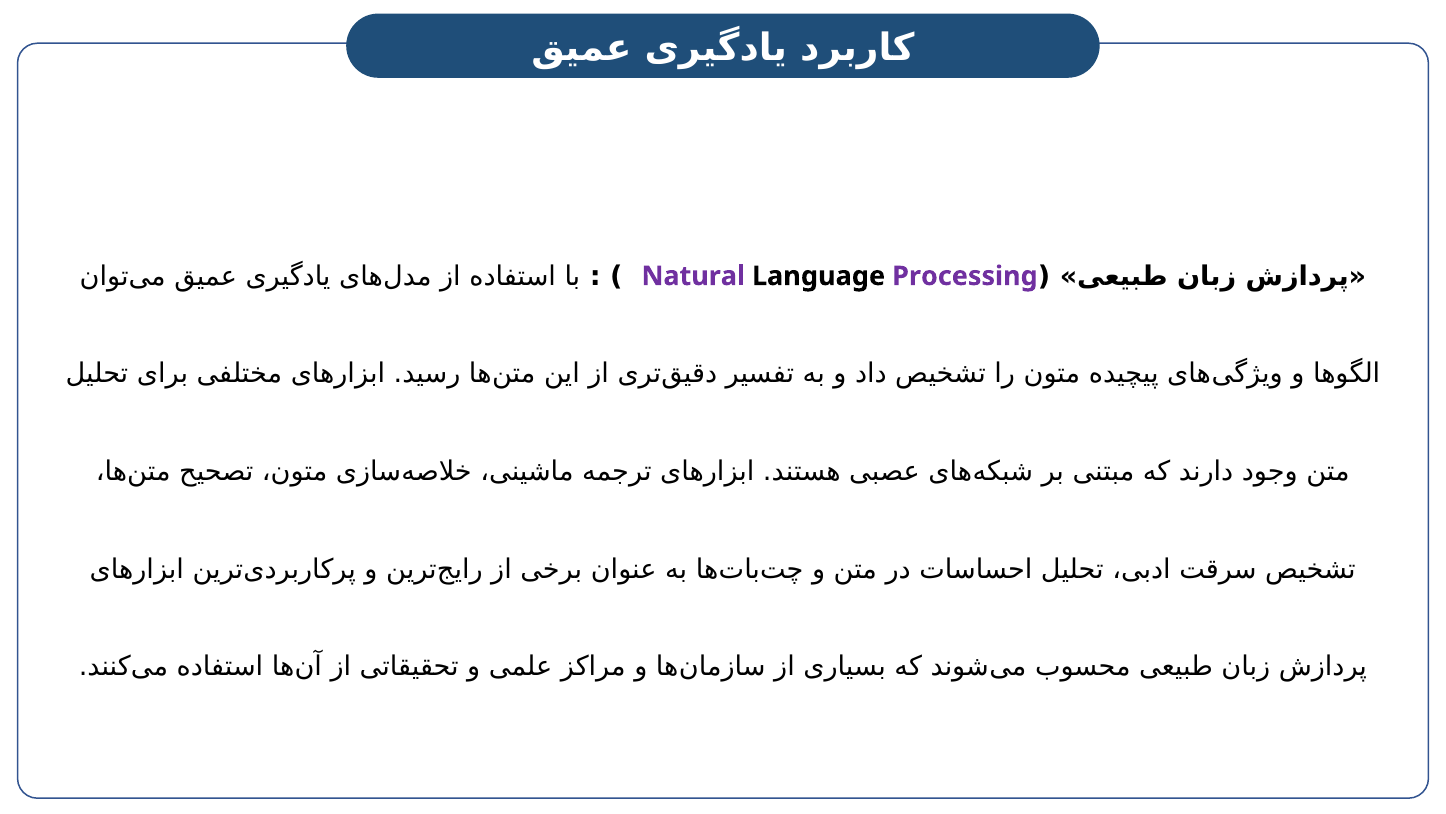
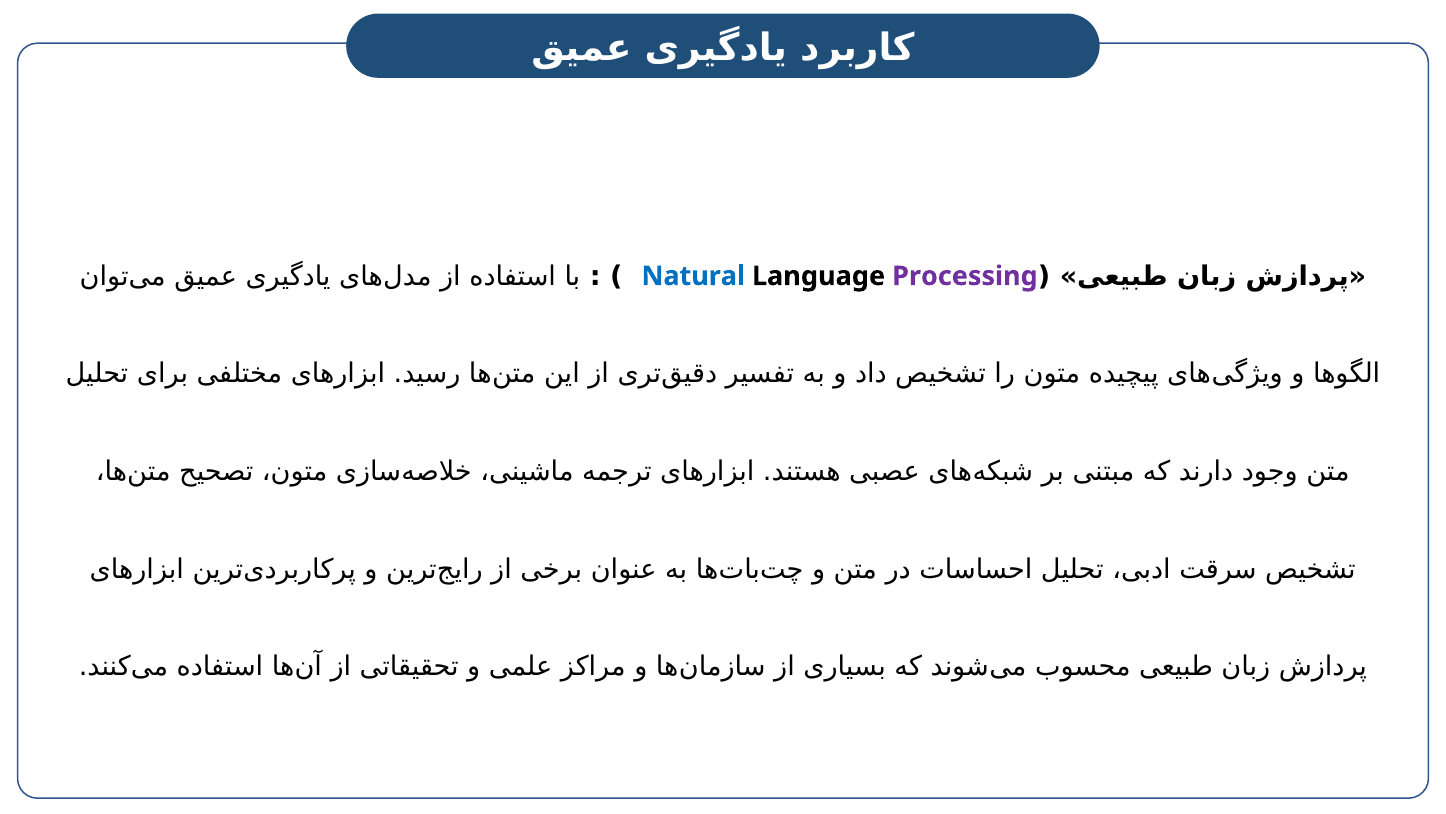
Natural colour: purple -> blue
